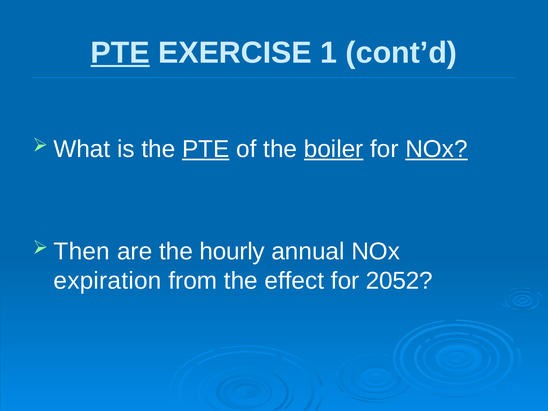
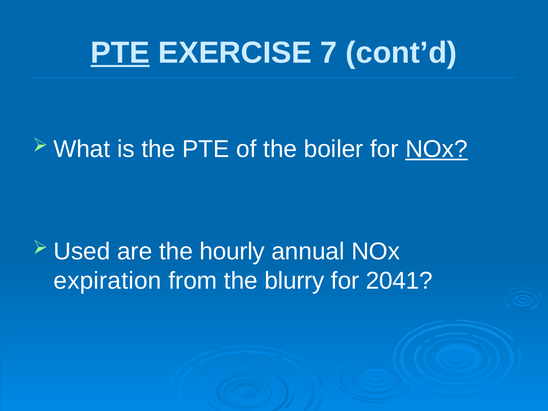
1: 1 -> 7
PTE at (206, 149) underline: present -> none
boiler underline: present -> none
Then: Then -> Used
effect: effect -> blurry
2052: 2052 -> 2041
